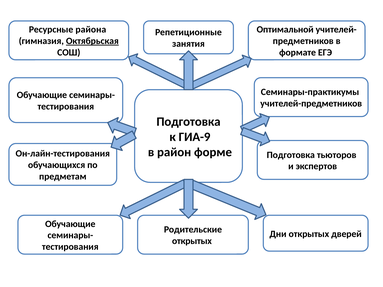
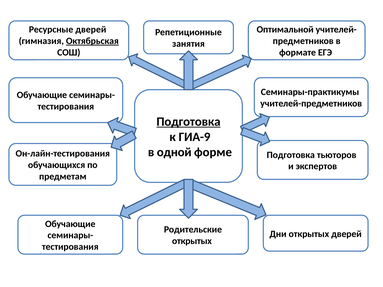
Ресурсные района: района -> дверей
Подготовка at (188, 122) underline: none -> present
район: район -> одной
